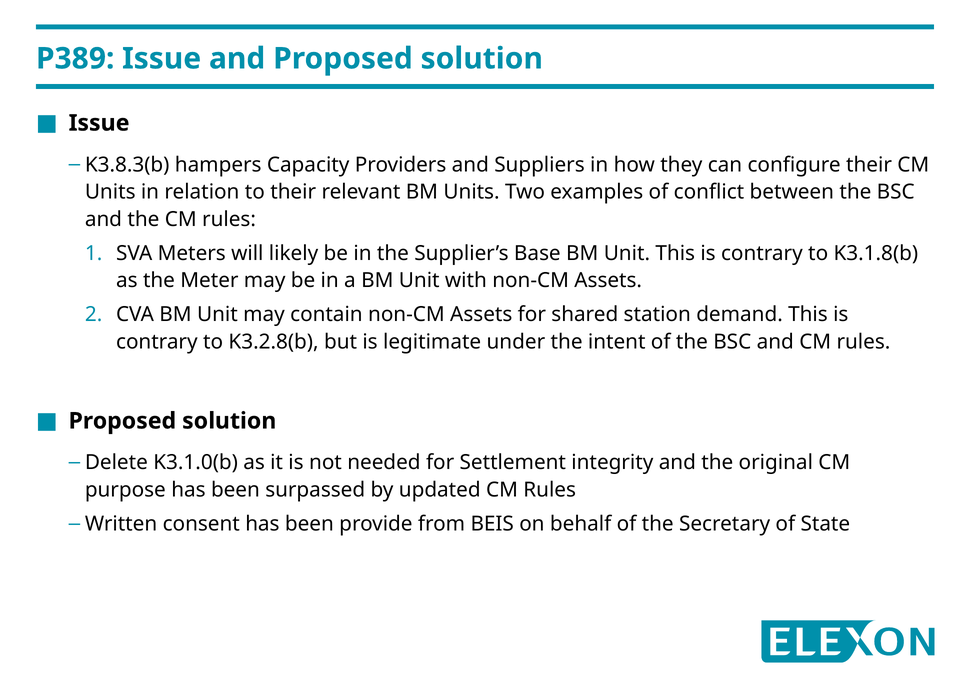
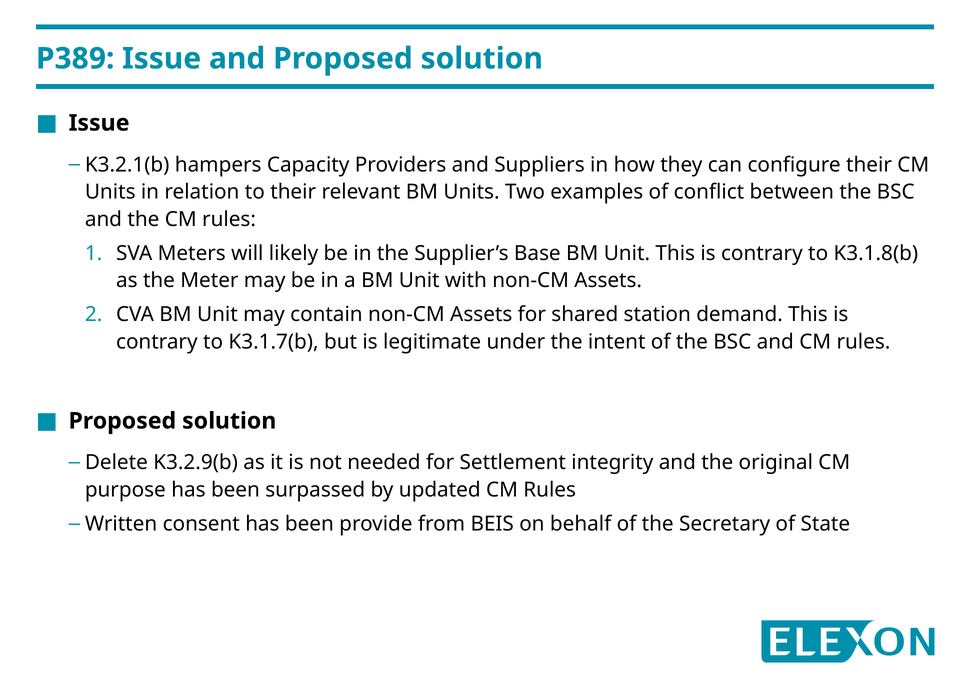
K3.8.3(b: K3.8.3(b -> K3.2.1(b
K3.2.8(b: K3.2.8(b -> K3.1.7(b
K3.1.0(b: K3.1.0(b -> K3.2.9(b
